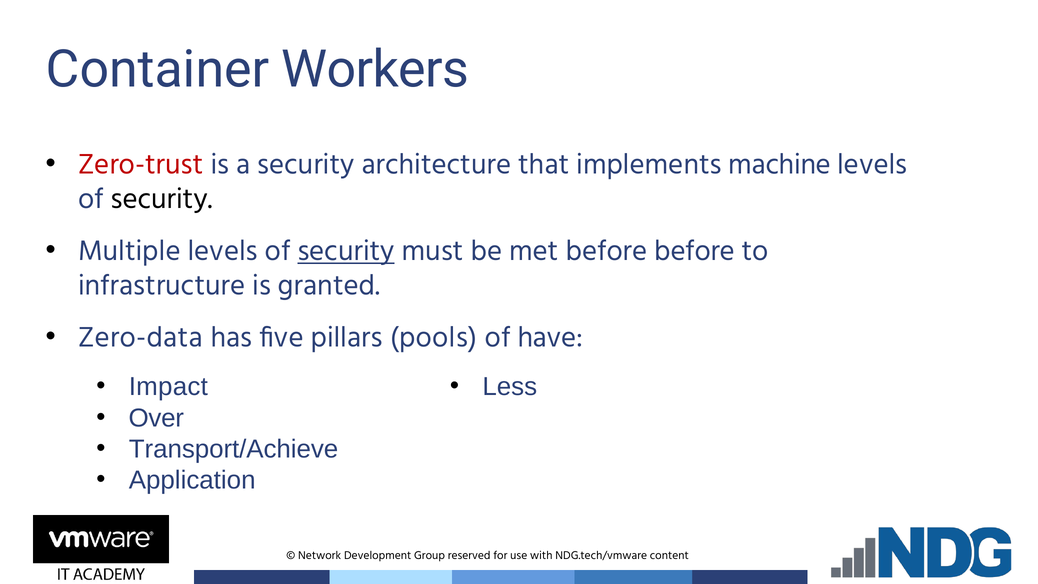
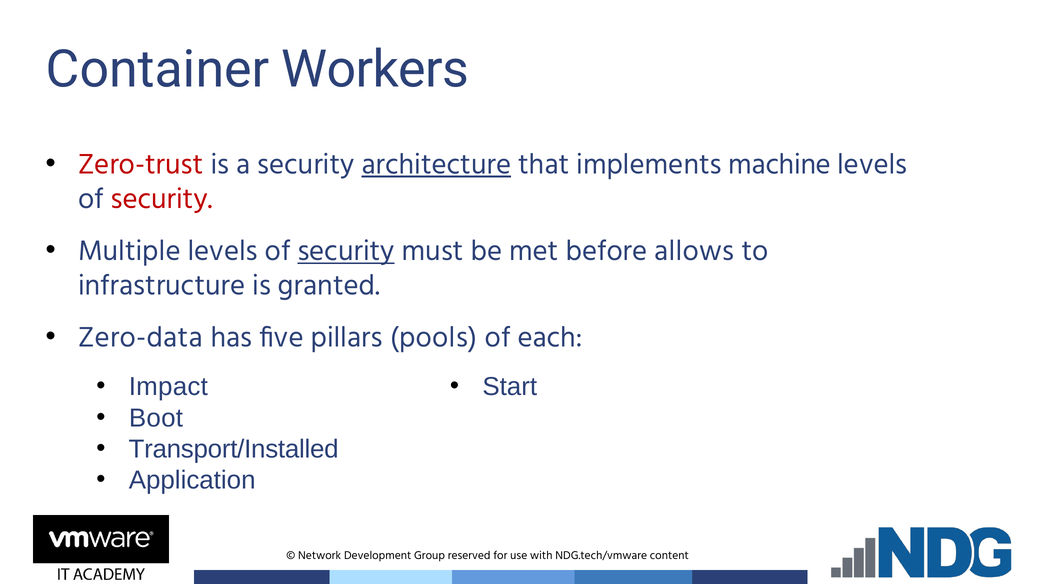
architecture underline: none -> present
security at (162, 199) colour: black -> red
before before: before -> allows
have: have -> each
Less: Less -> Start
Over: Over -> Boot
Transport/Achieve: Transport/Achieve -> Transport/Installed
